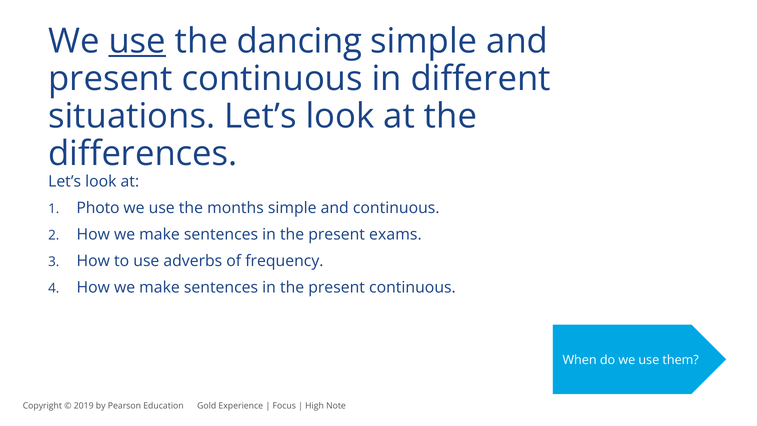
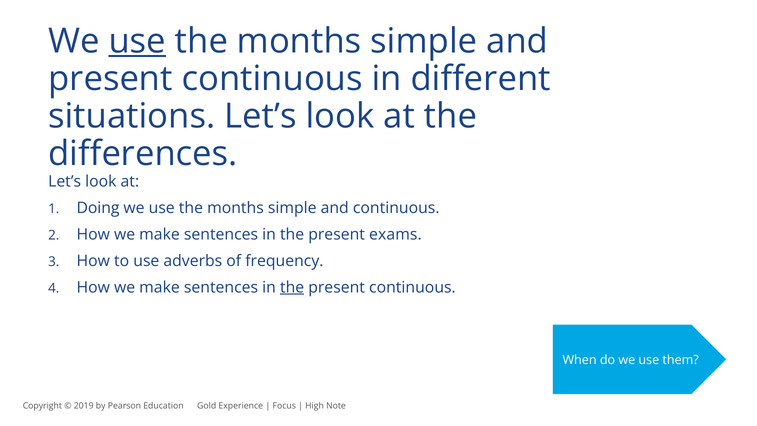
dancing at (299, 41): dancing -> months
Photo: Photo -> Doing
the at (292, 287) underline: none -> present
